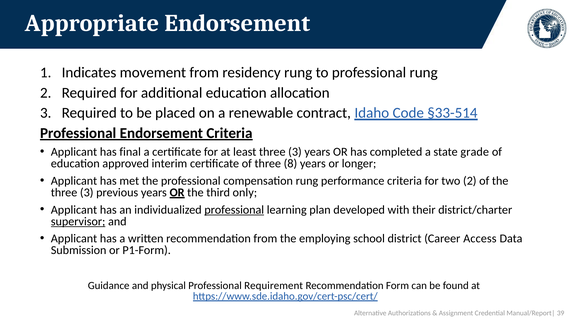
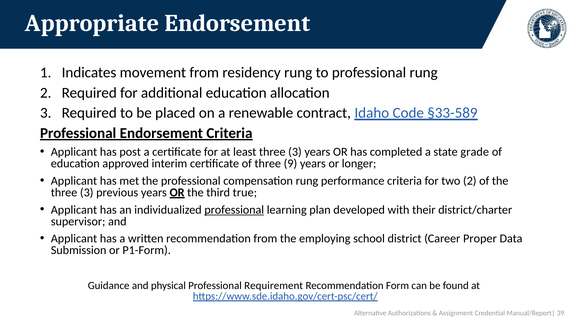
§33-514: §33-514 -> §33-589
final: final -> post
8: 8 -> 9
only: only -> true
supervisor underline: present -> none
Access: Access -> Proper
